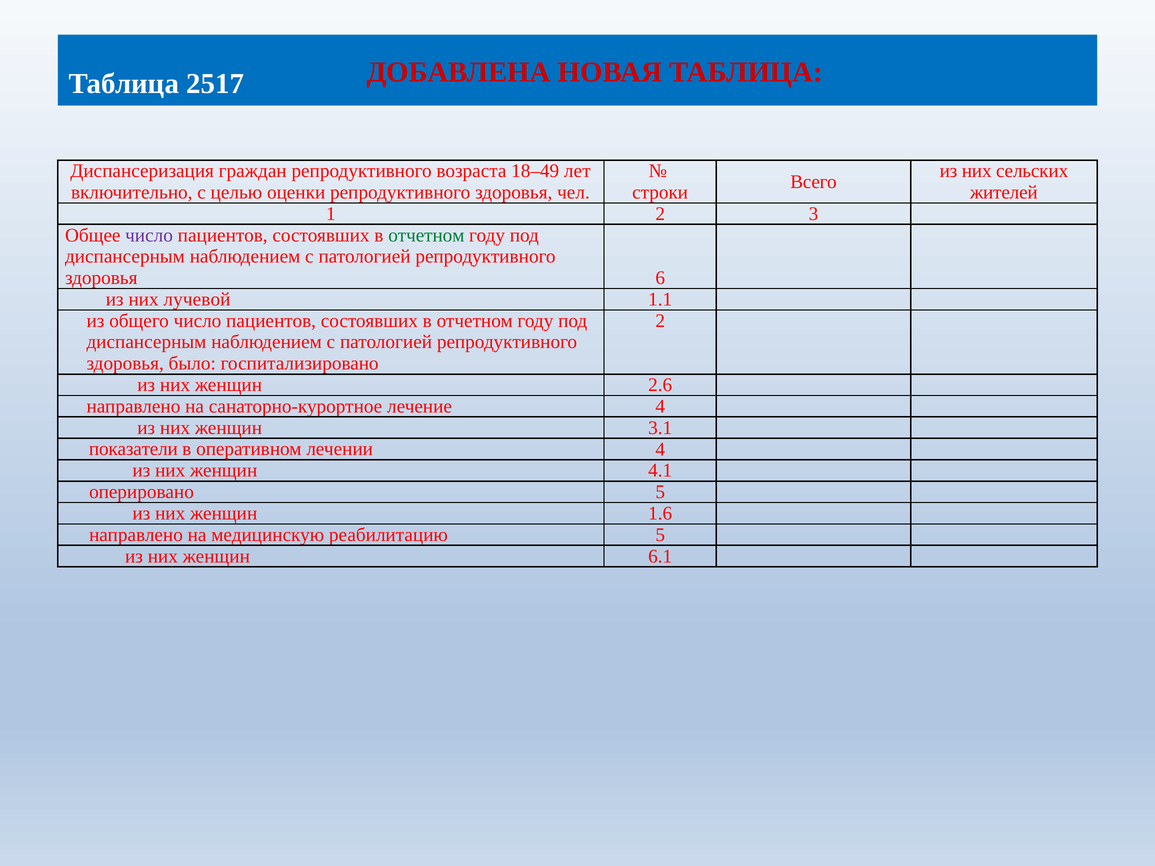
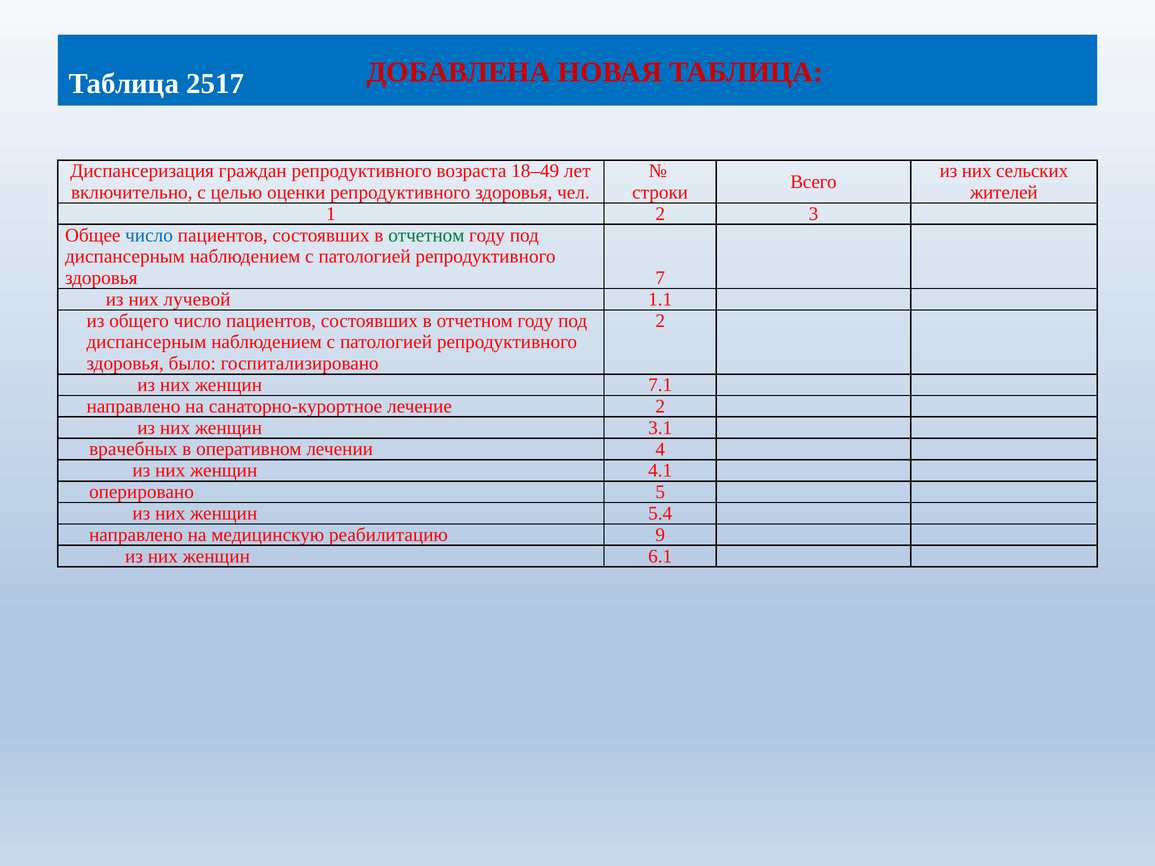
число at (149, 235) colour: purple -> blue
6: 6 -> 7
2.6: 2.6 -> 7.1
лечение 4: 4 -> 2
показатели: показатели -> врачебных
1.6: 1.6 -> 5.4
реабилитацию 5: 5 -> 9
